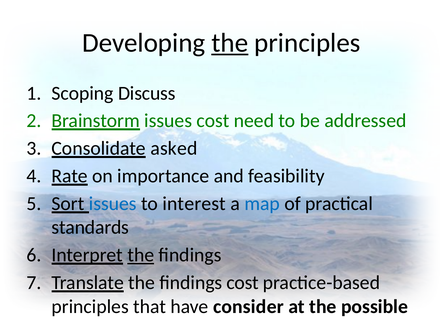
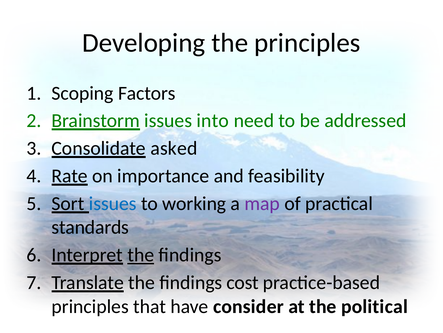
the at (230, 43) underline: present -> none
Discuss: Discuss -> Factors
issues cost: cost -> into
interest: interest -> working
map colour: blue -> purple
possible: possible -> political
